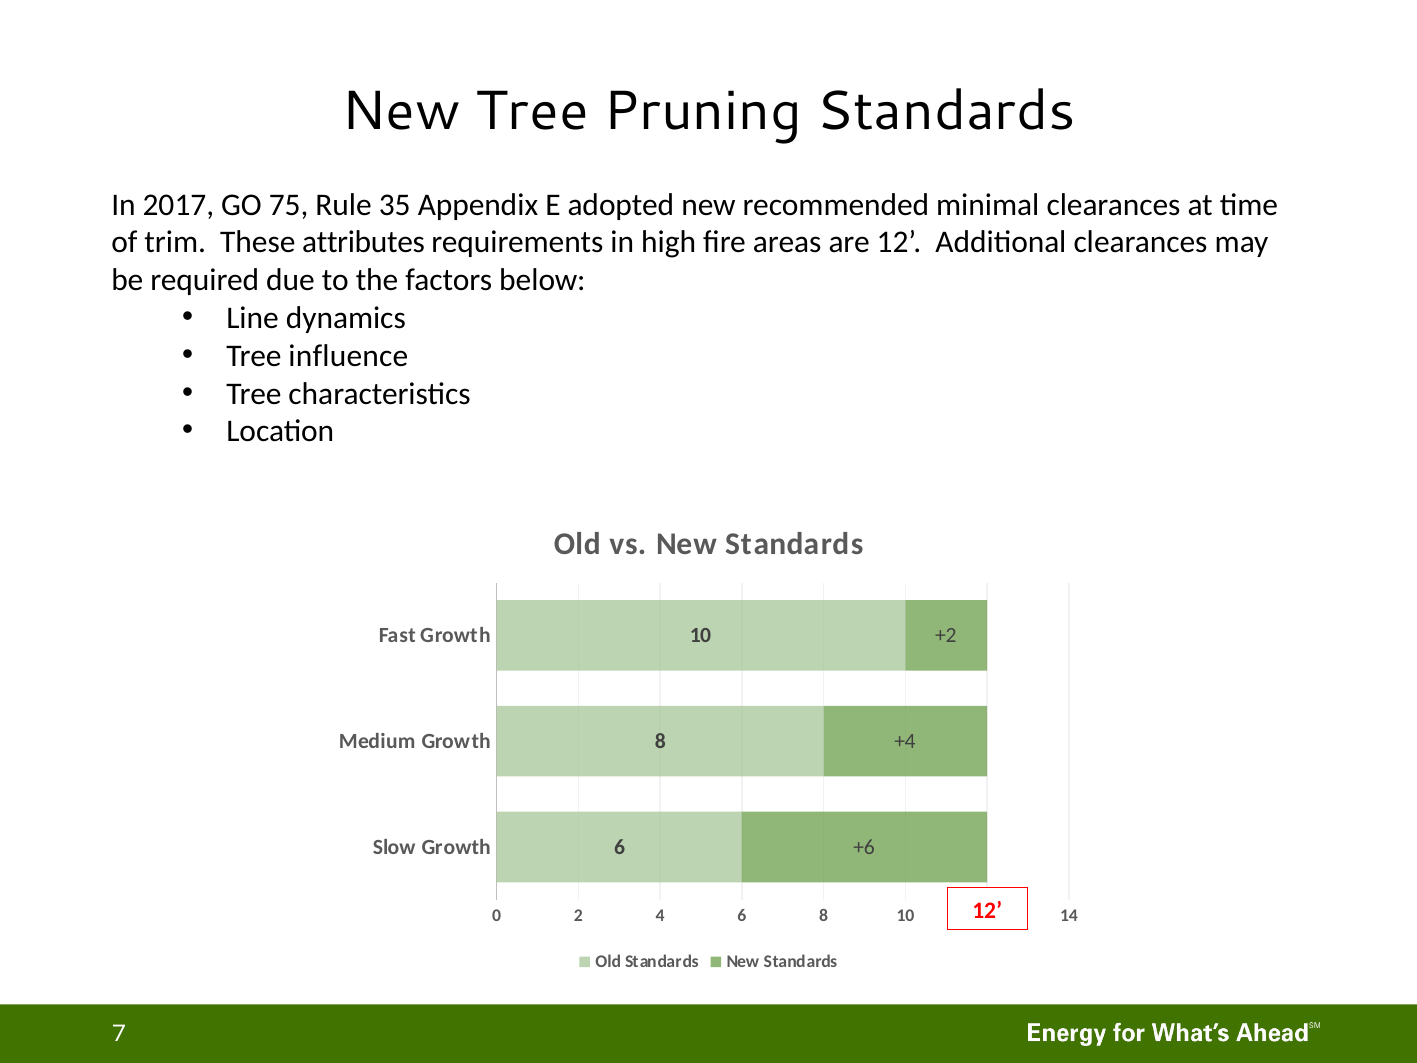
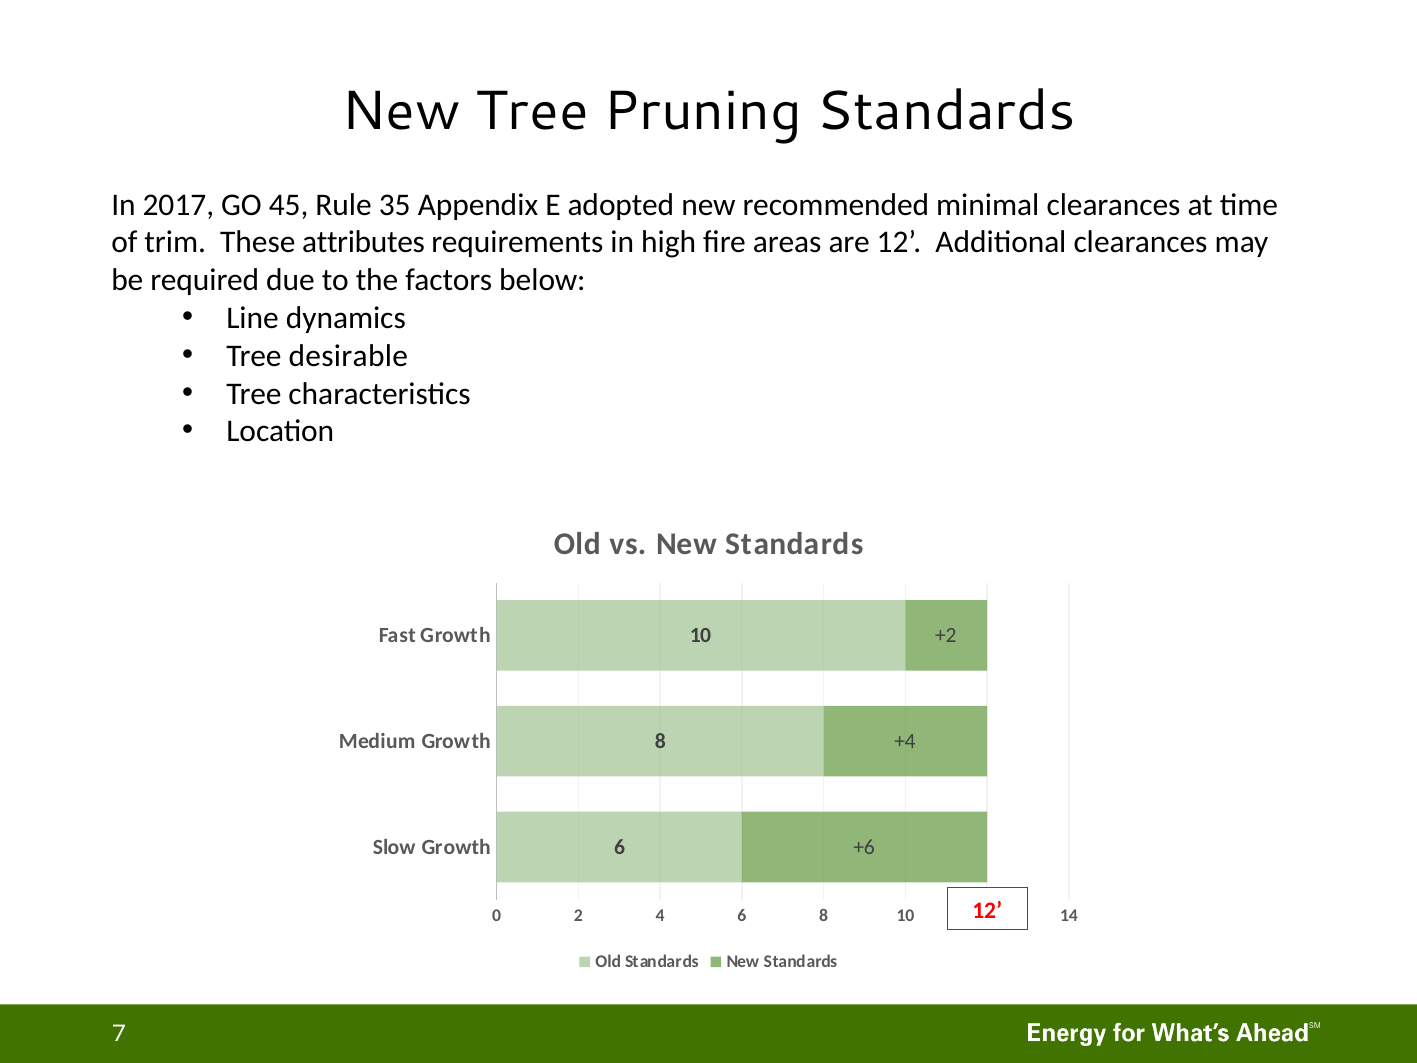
75: 75 -> 45
influence: influence -> desirable
